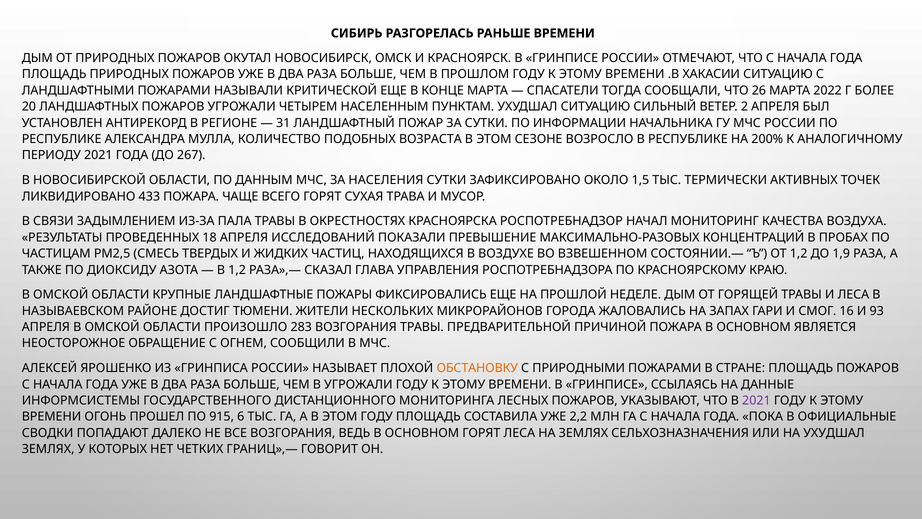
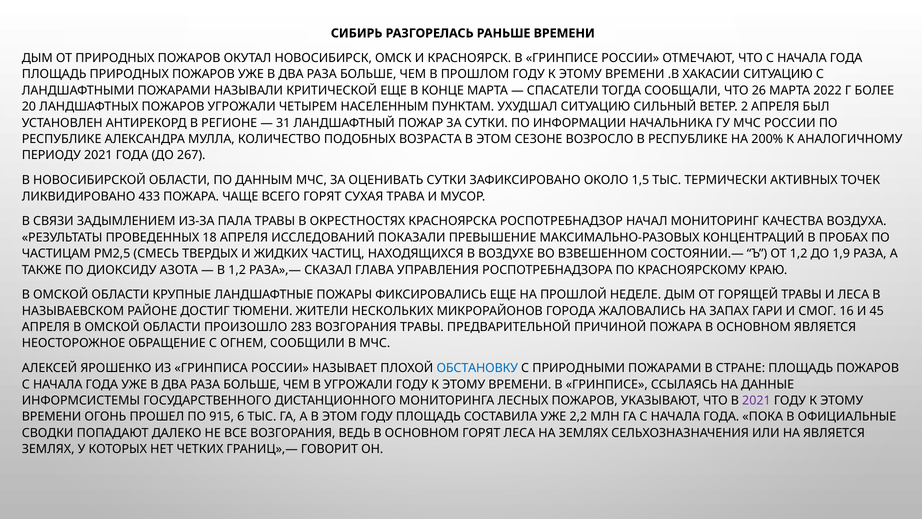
НАСЕЛЕНИЯ: НАСЕЛЕНИЯ -> ОЦЕНИВАТЬ
93: 93 -> 45
ОБСТАНОВКУ colour: orange -> blue
НА УХУДШАЛ: УХУДШАЛ -> ЯВЛЯЕТСЯ
